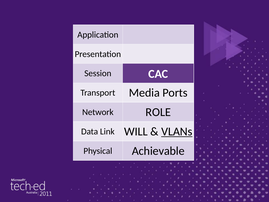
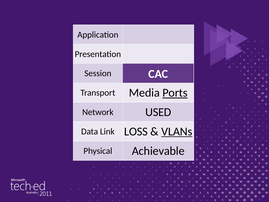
Ports underline: none -> present
ROLE: ROLE -> USED
WILL: WILL -> LOSS
